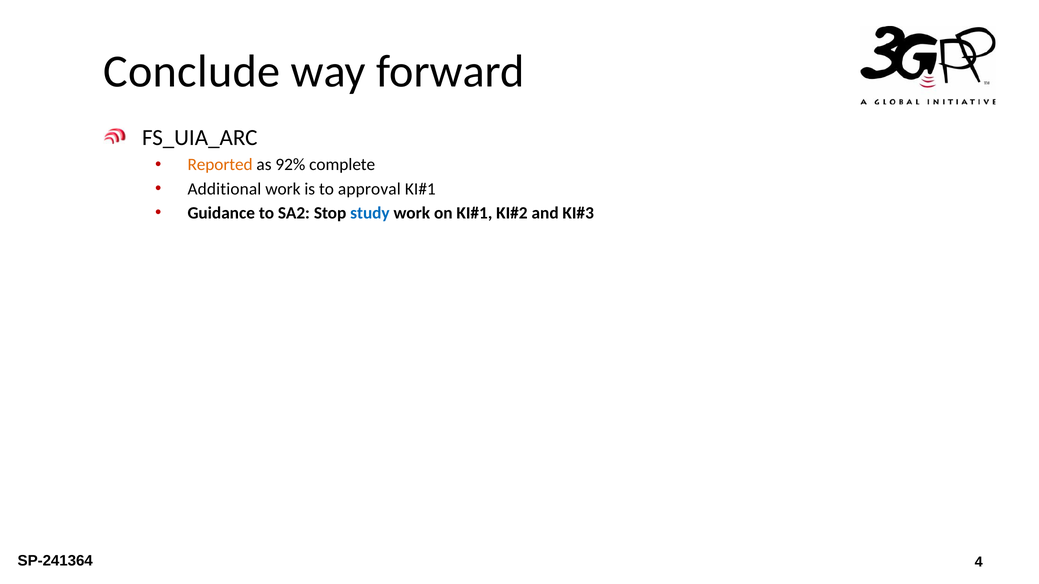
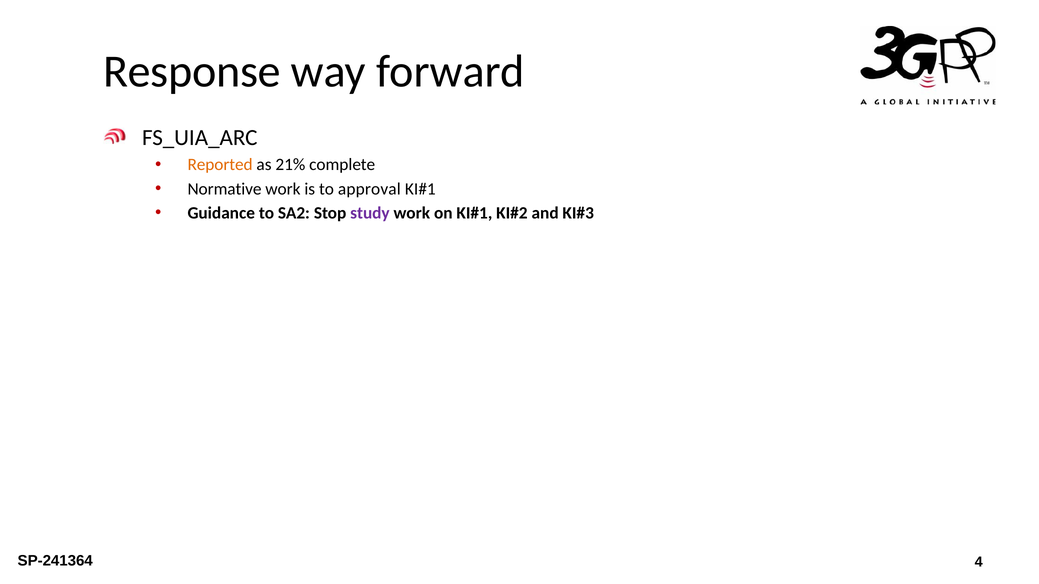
Conclude: Conclude -> Response
92%: 92% -> 21%
Additional: Additional -> Normative
study colour: blue -> purple
